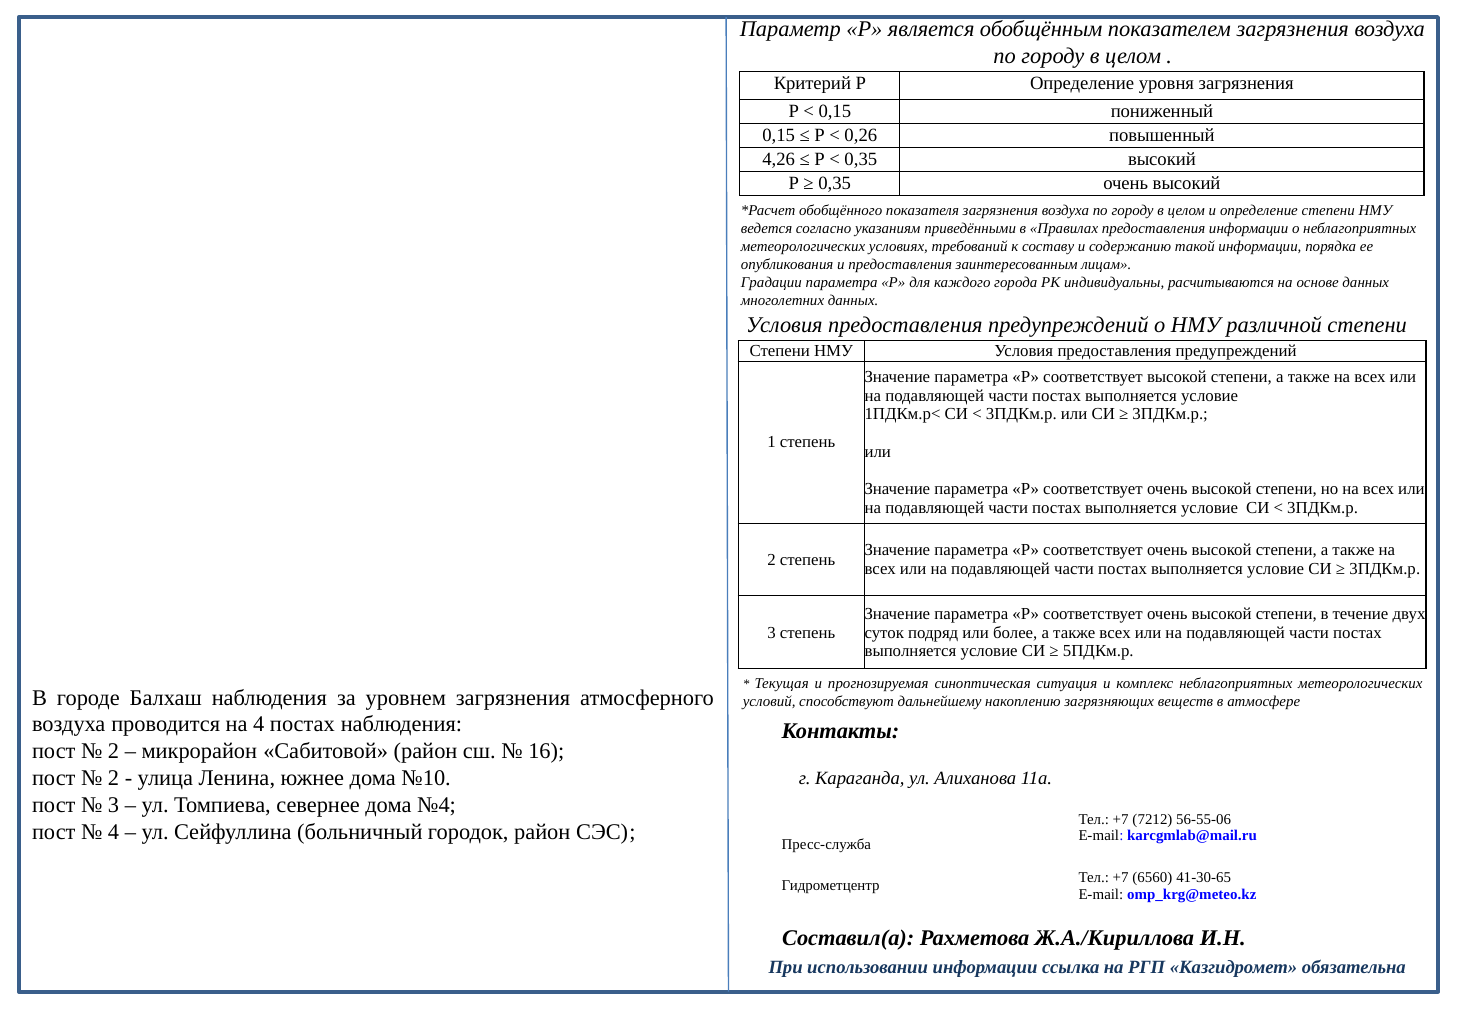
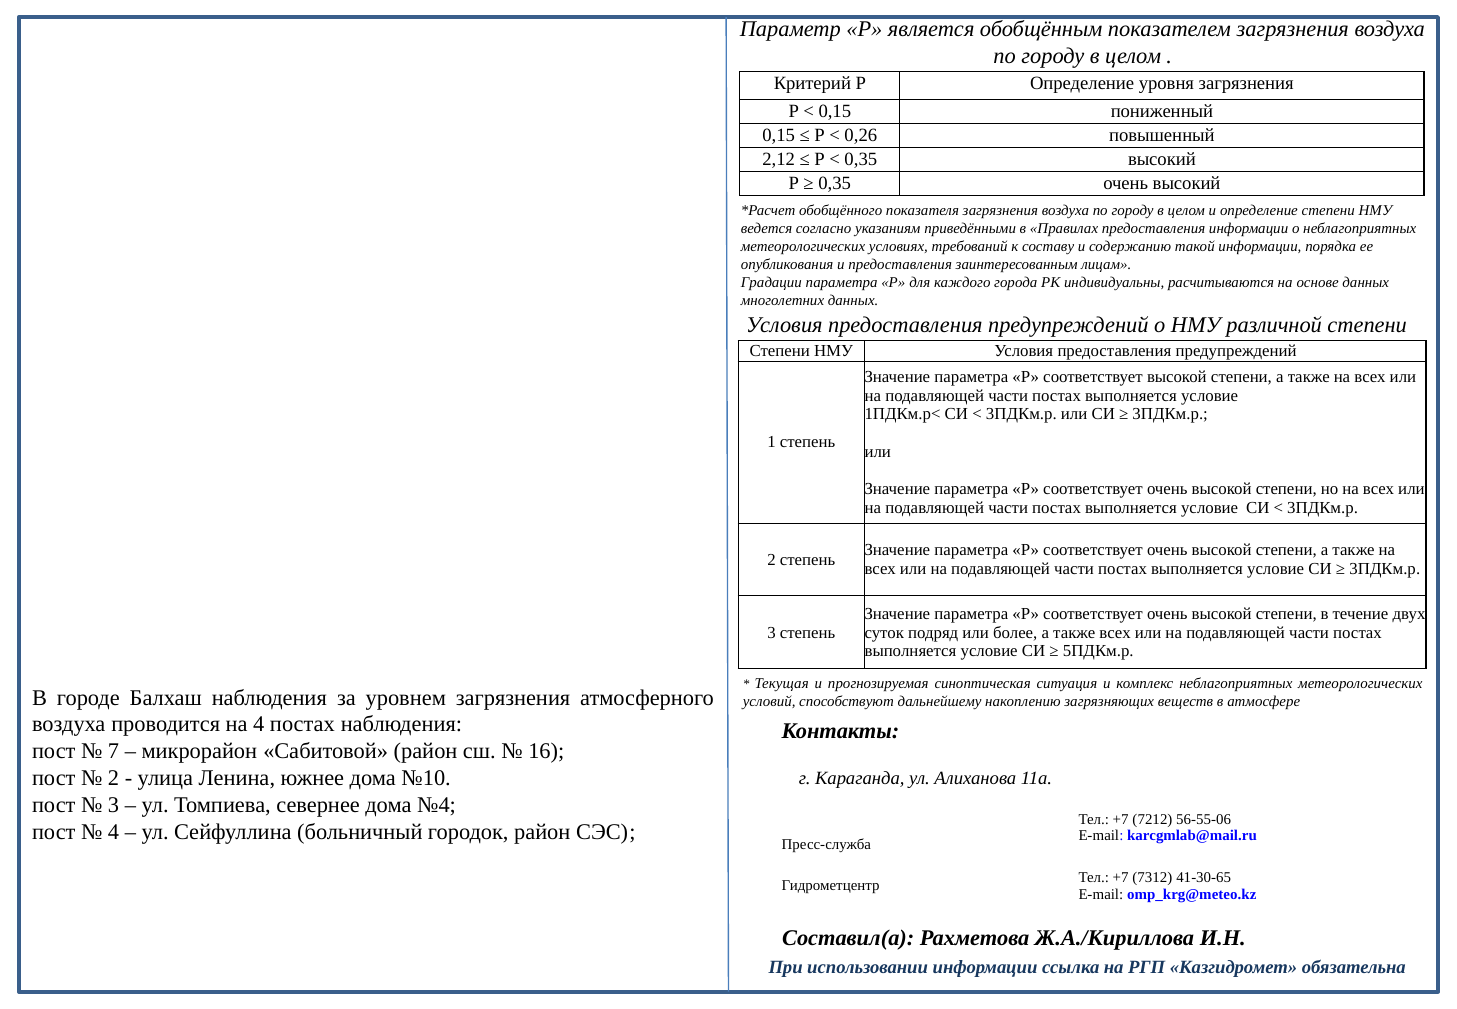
4,26: 4,26 -> 2,12
2 at (114, 751): 2 -> 7
6560: 6560 -> 7312
